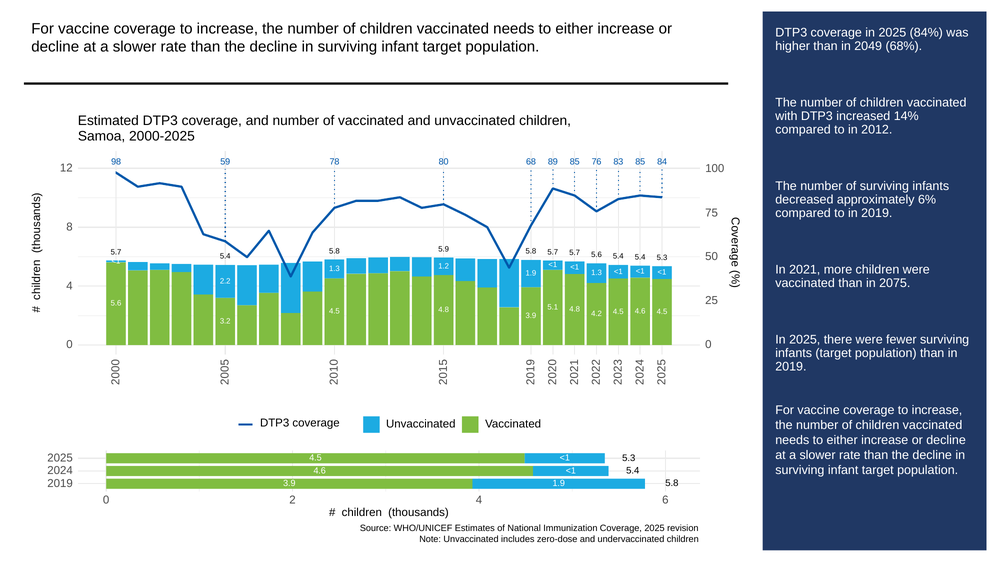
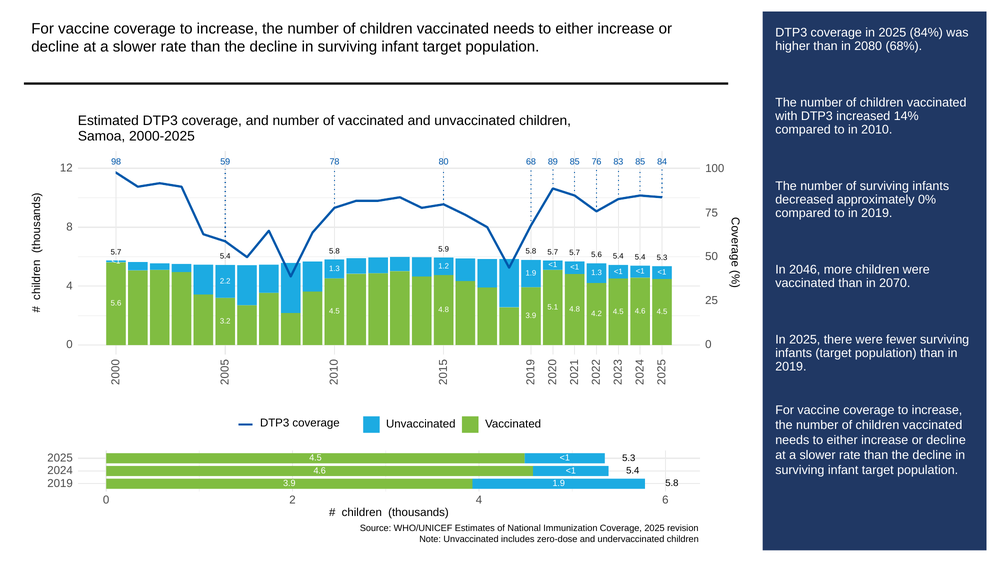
2049: 2049 -> 2080
2012: 2012 -> 2010
6%: 6% -> 0%
2021: 2021 -> 2046
2075: 2075 -> 2070
